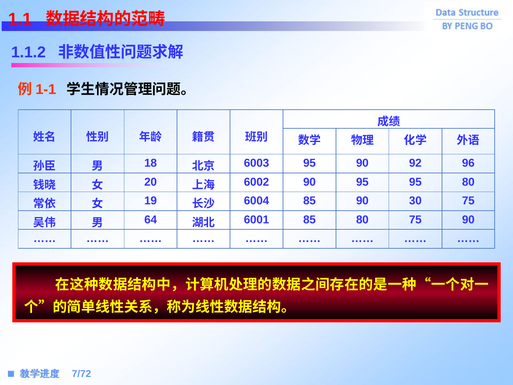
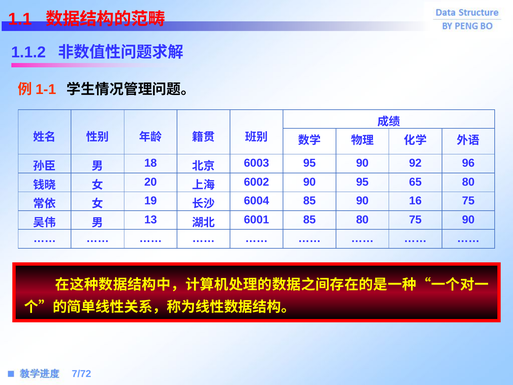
95 95: 95 -> 65
30: 30 -> 16
64: 64 -> 13
